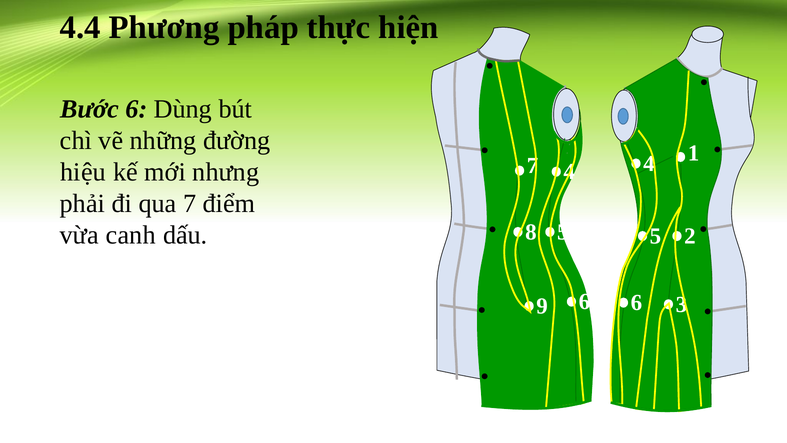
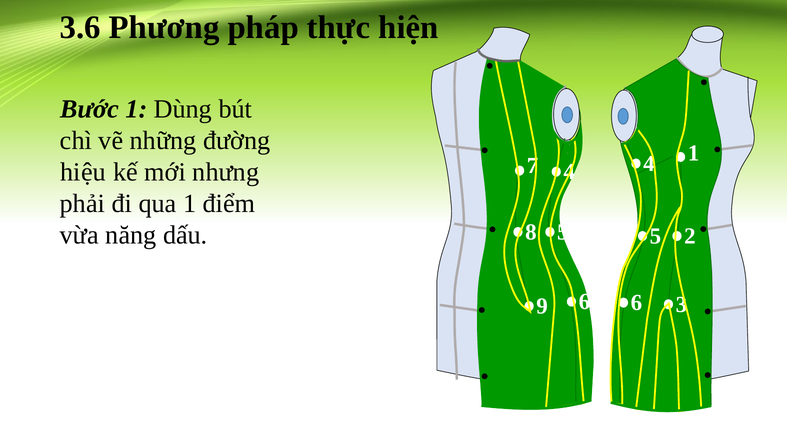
4.4: 4.4 -> 3.6
Bước 6: 6 -> 1
qua 7: 7 -> 1
canh: canh -> năng
